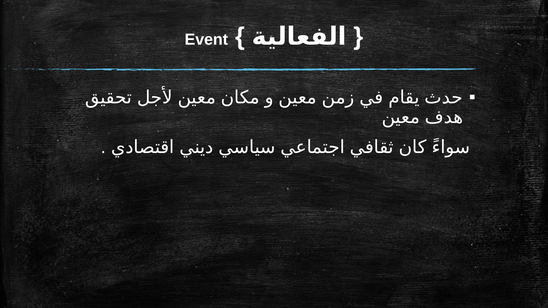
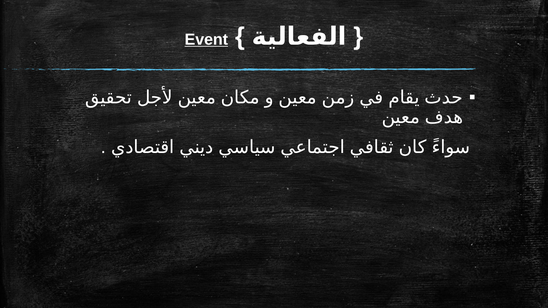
Event underline: none -> present
